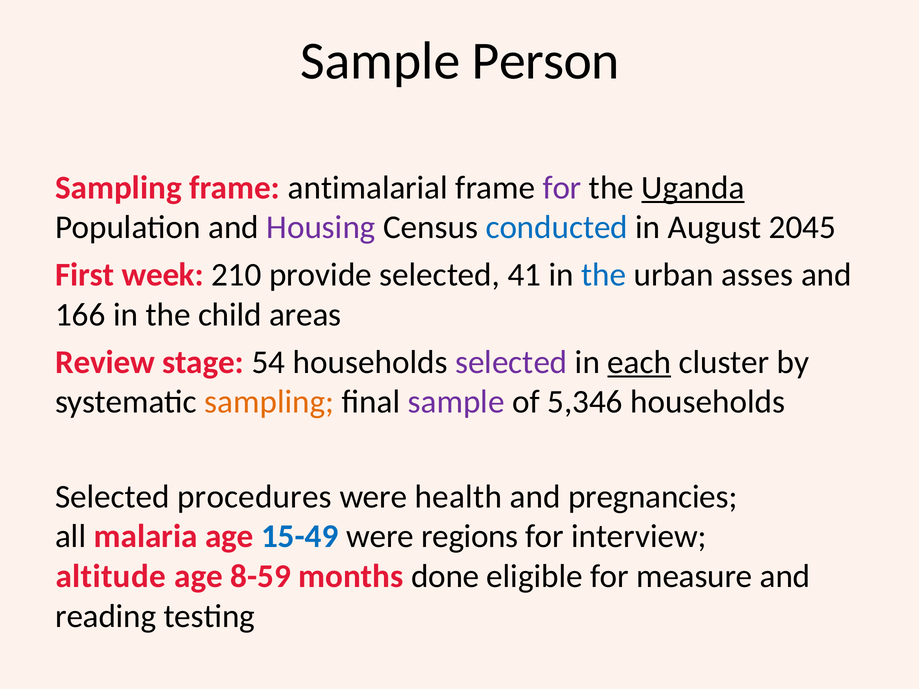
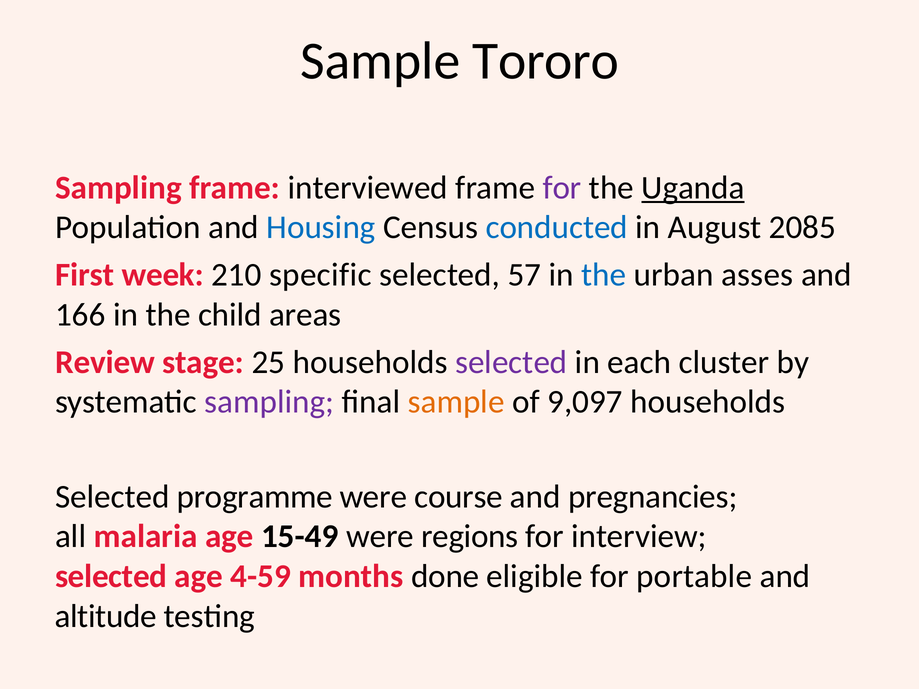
Person: Person -> Tororo
antimalarial: antimalarial -> interviewed
Housing colour: purple -> blue
2045: 2045 -> 2085
provide: provide -> specific
41: 41 -> 57
54: 54 -> 25
each underline: present -> none
sampling at (269, 402) colour: orange -> purple
sample at (456, 402) colour: purple -> orange
5,346: 5,346 -> 9,097
procedures: procedures -> programme
health: health -> course
15-49 colour: blue -> black
altitude at (111, 577): altitude -> selected
8-59: 8-59 -> 4-59
measure: measure -> portable
reading: reading -> altitude
